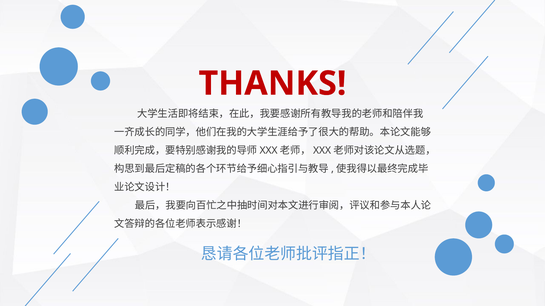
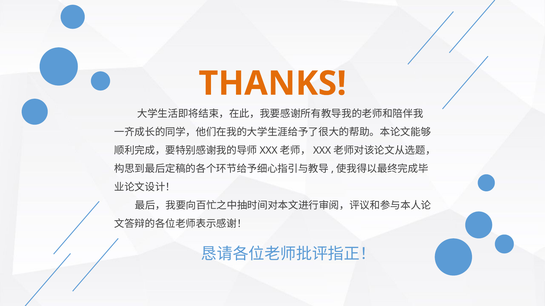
THANKS colour: red -> orange
